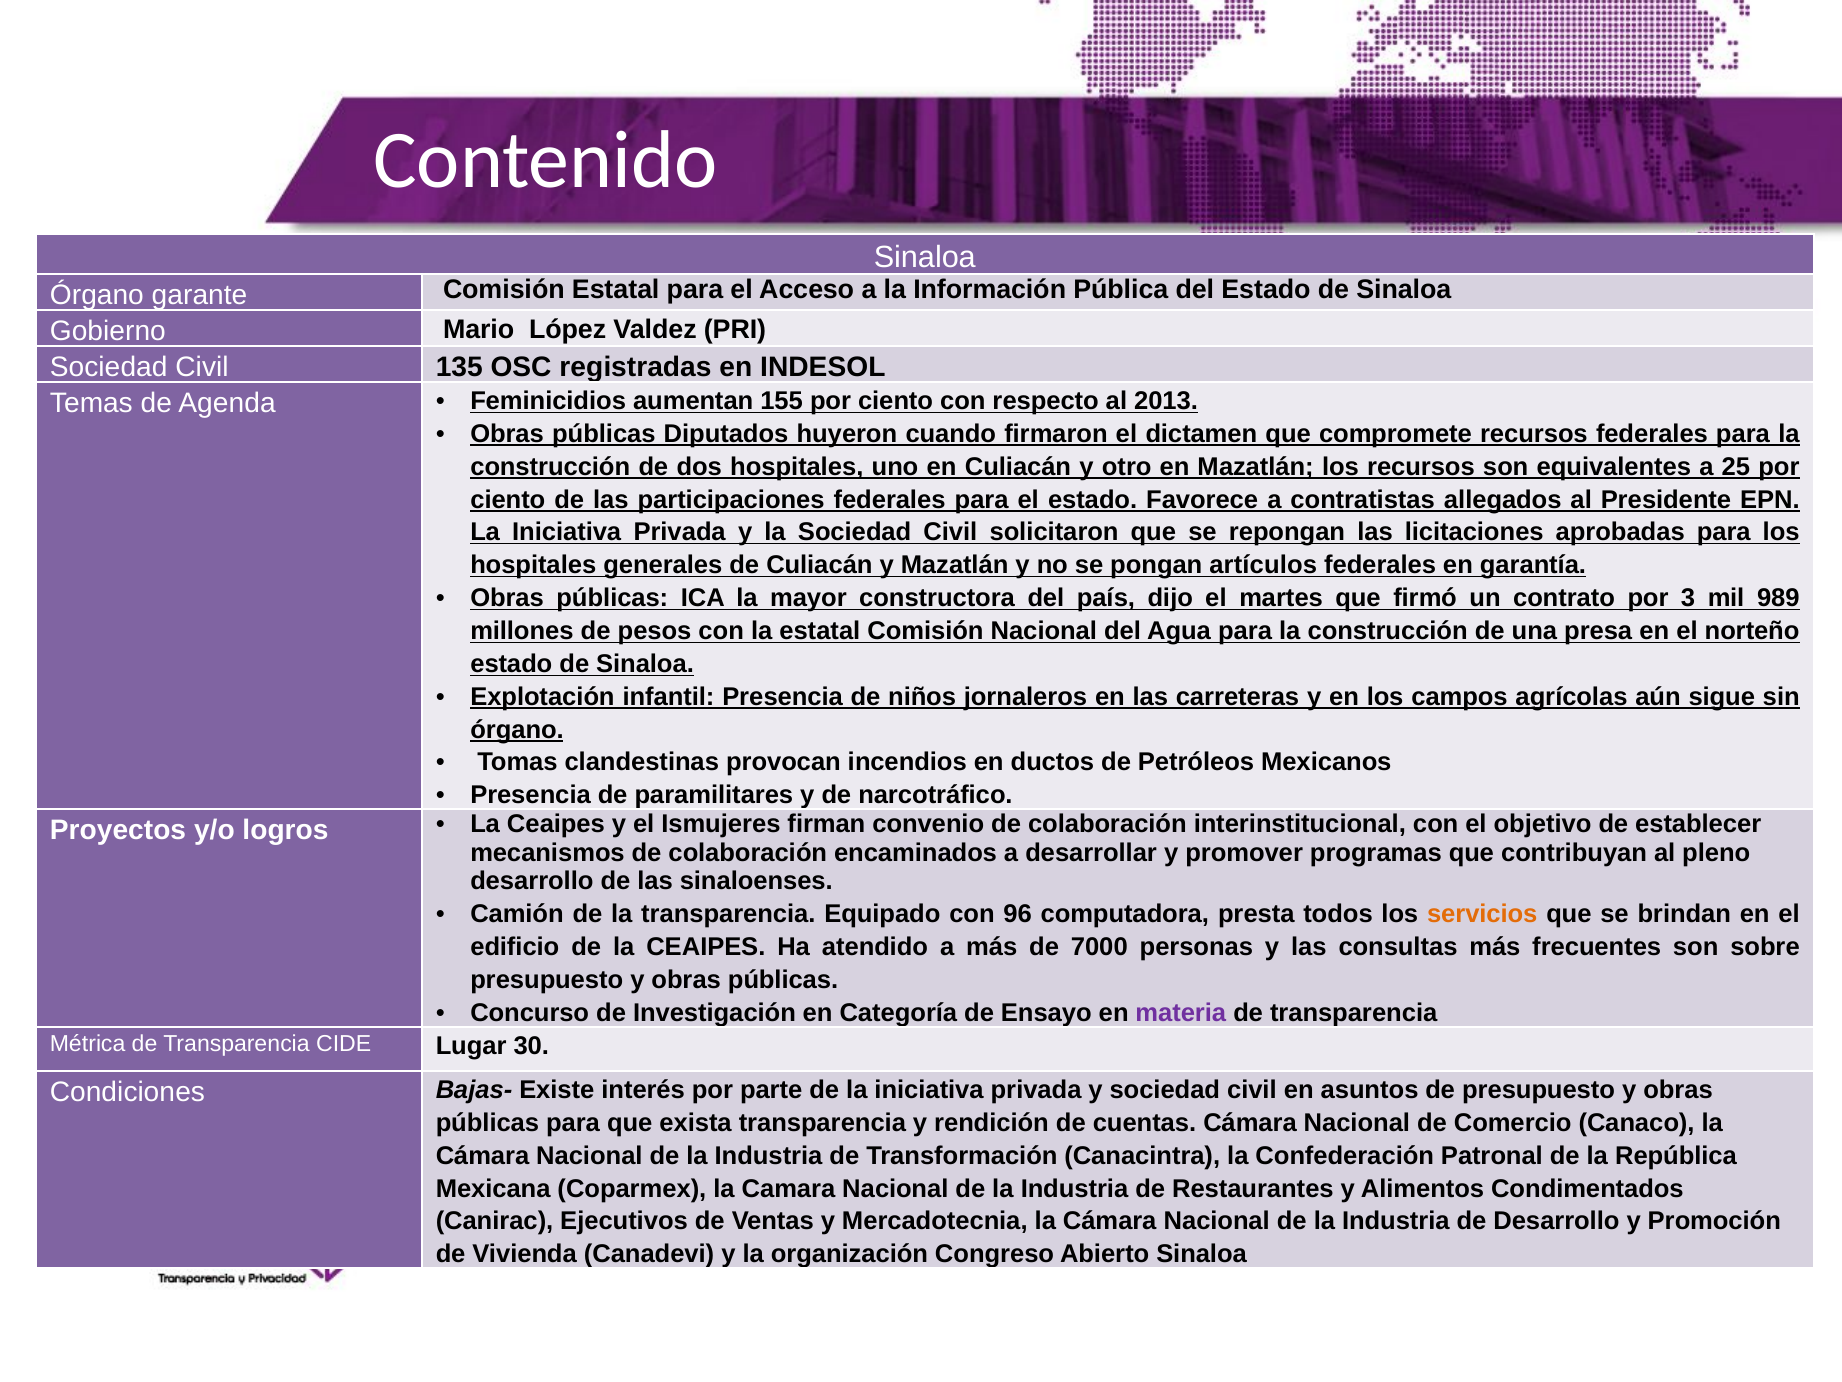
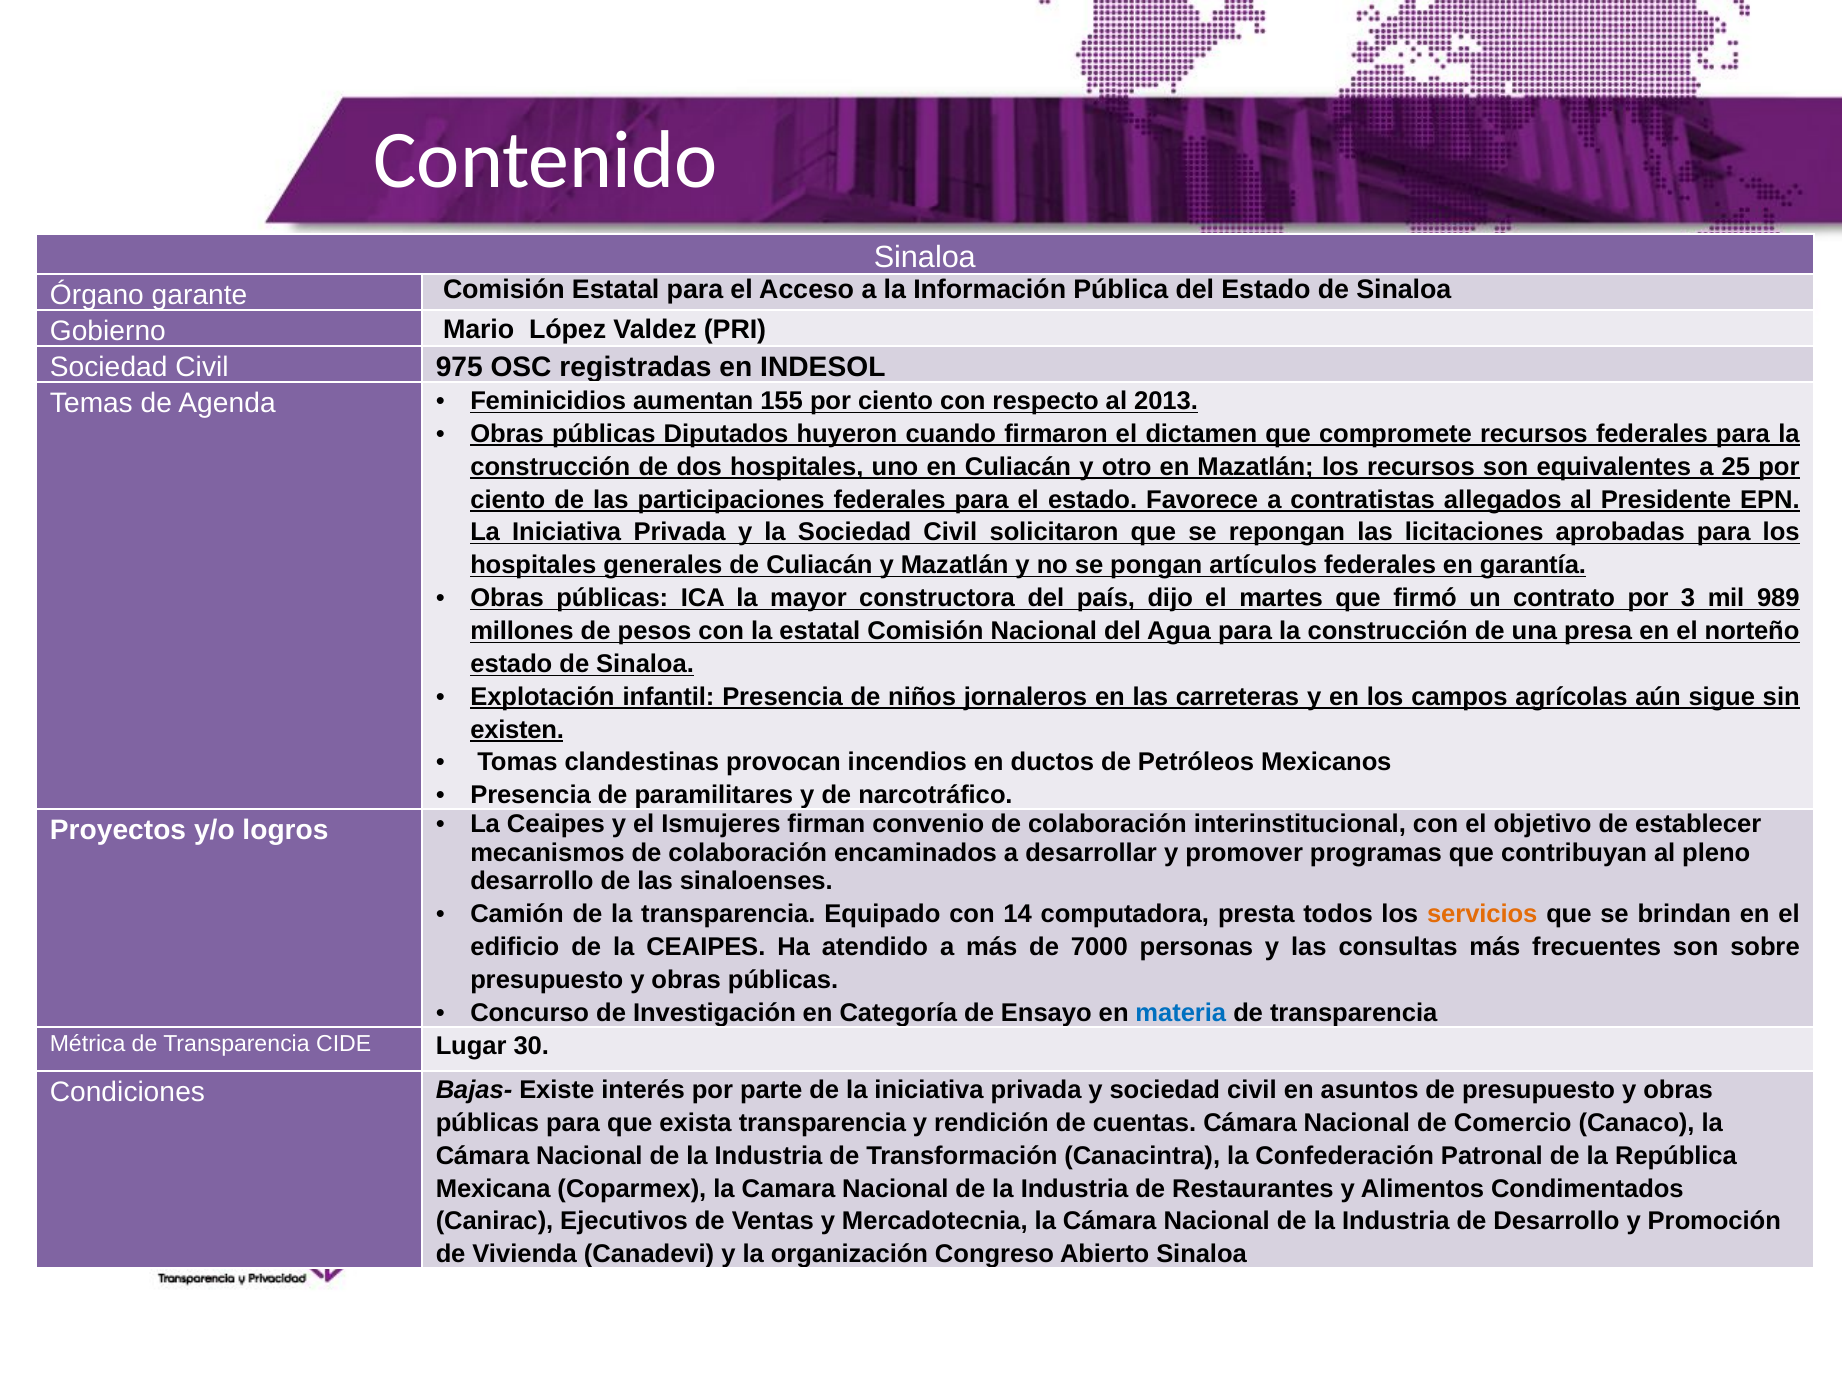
135: 135 -> 975
órgano at (517, 729): órgano -> existen
96: 96 -> 14
materia colour: purple -> blue
